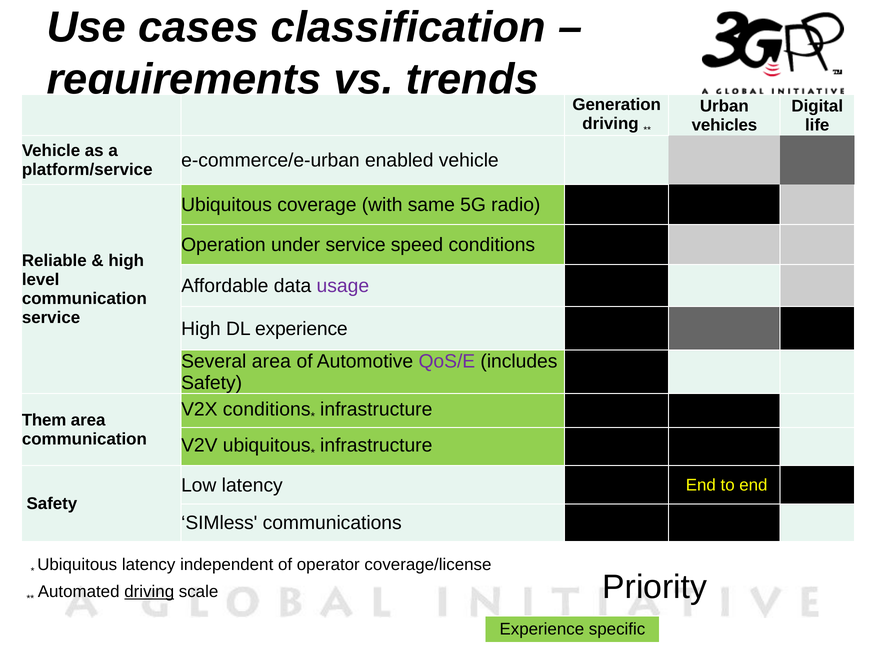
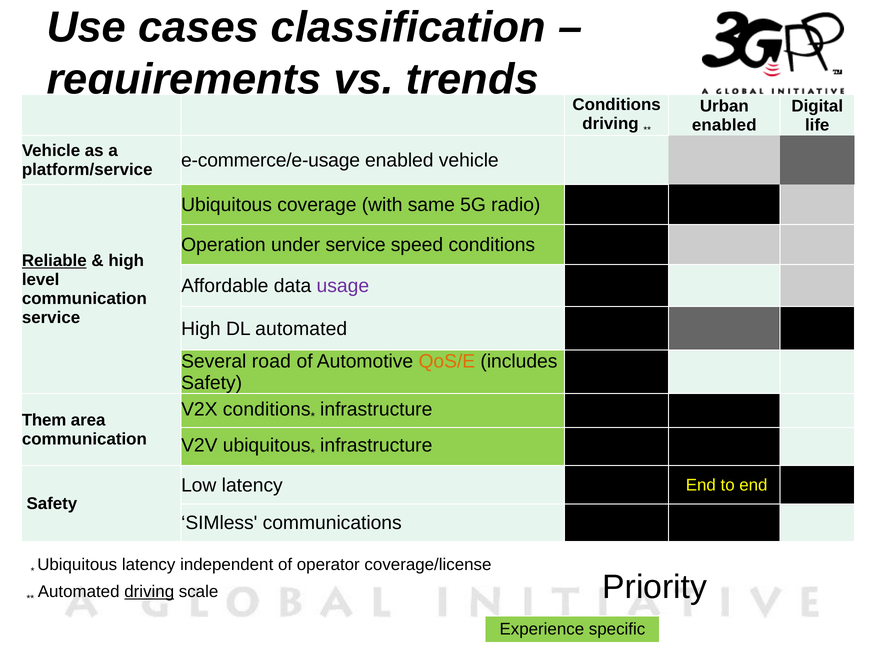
Generation at (617, 105): Generation -> Conditions
vehicles at (724, 125): vehicles -> enabled
e-commerce/e-urban: e-commerce/e-urban -> e-commerce/e-usage
Reliable underline: none -> present
DL experience: experience -> automated
Several area: area -> road
QoS/E colour: purple -> orange
